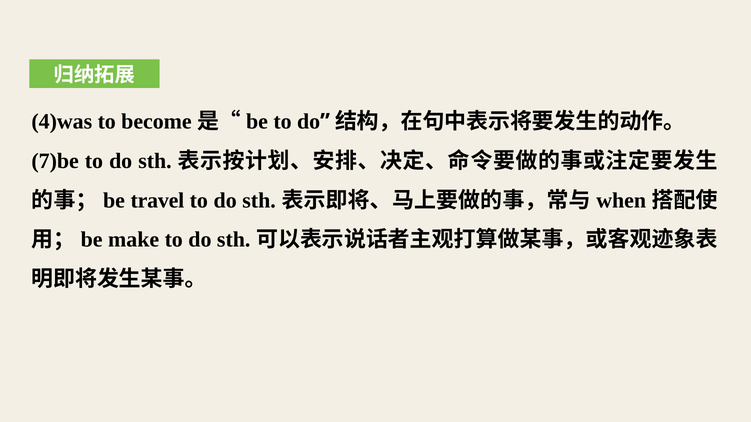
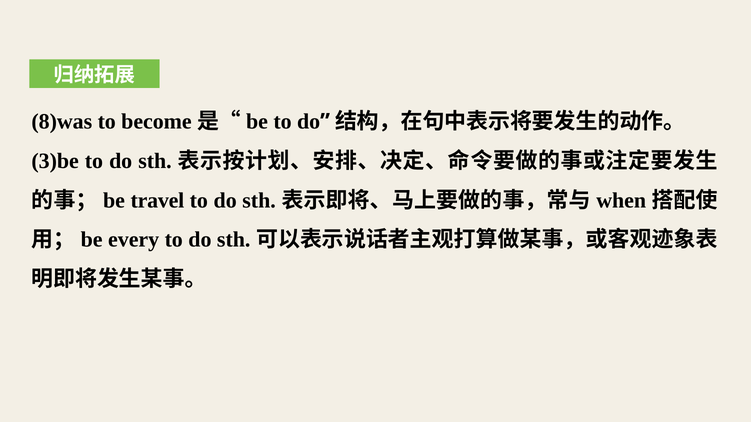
4)was: 4)was -> 8)was
7)be: 7)be -> 3)be
make: make -> every
